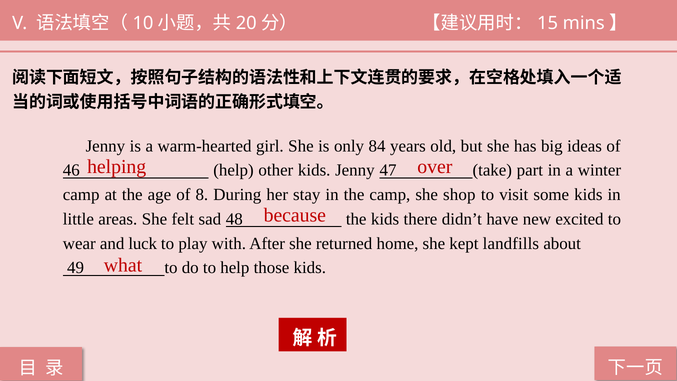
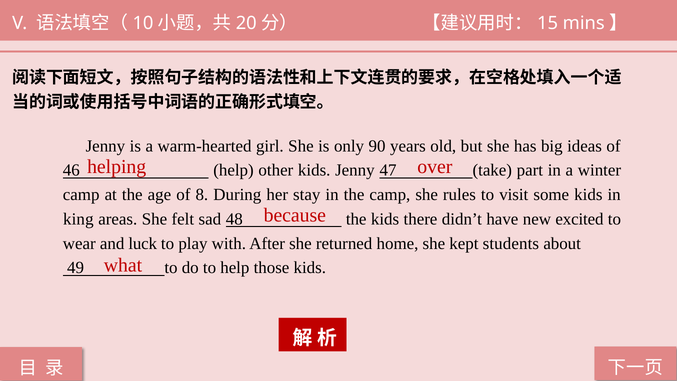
84: 84 -> 90
shop: shop -> rules
little: little -> king
landfills: landfills -> students
